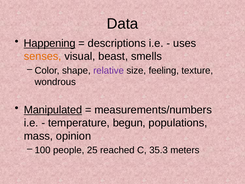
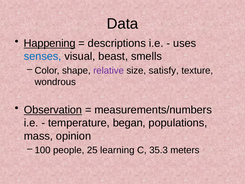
senses colour: orange -> blue
feeling: feeling -> satisfy
Manipulated: Manipulated -> Observation
begun: begun -> began
reached: reached -> learning
